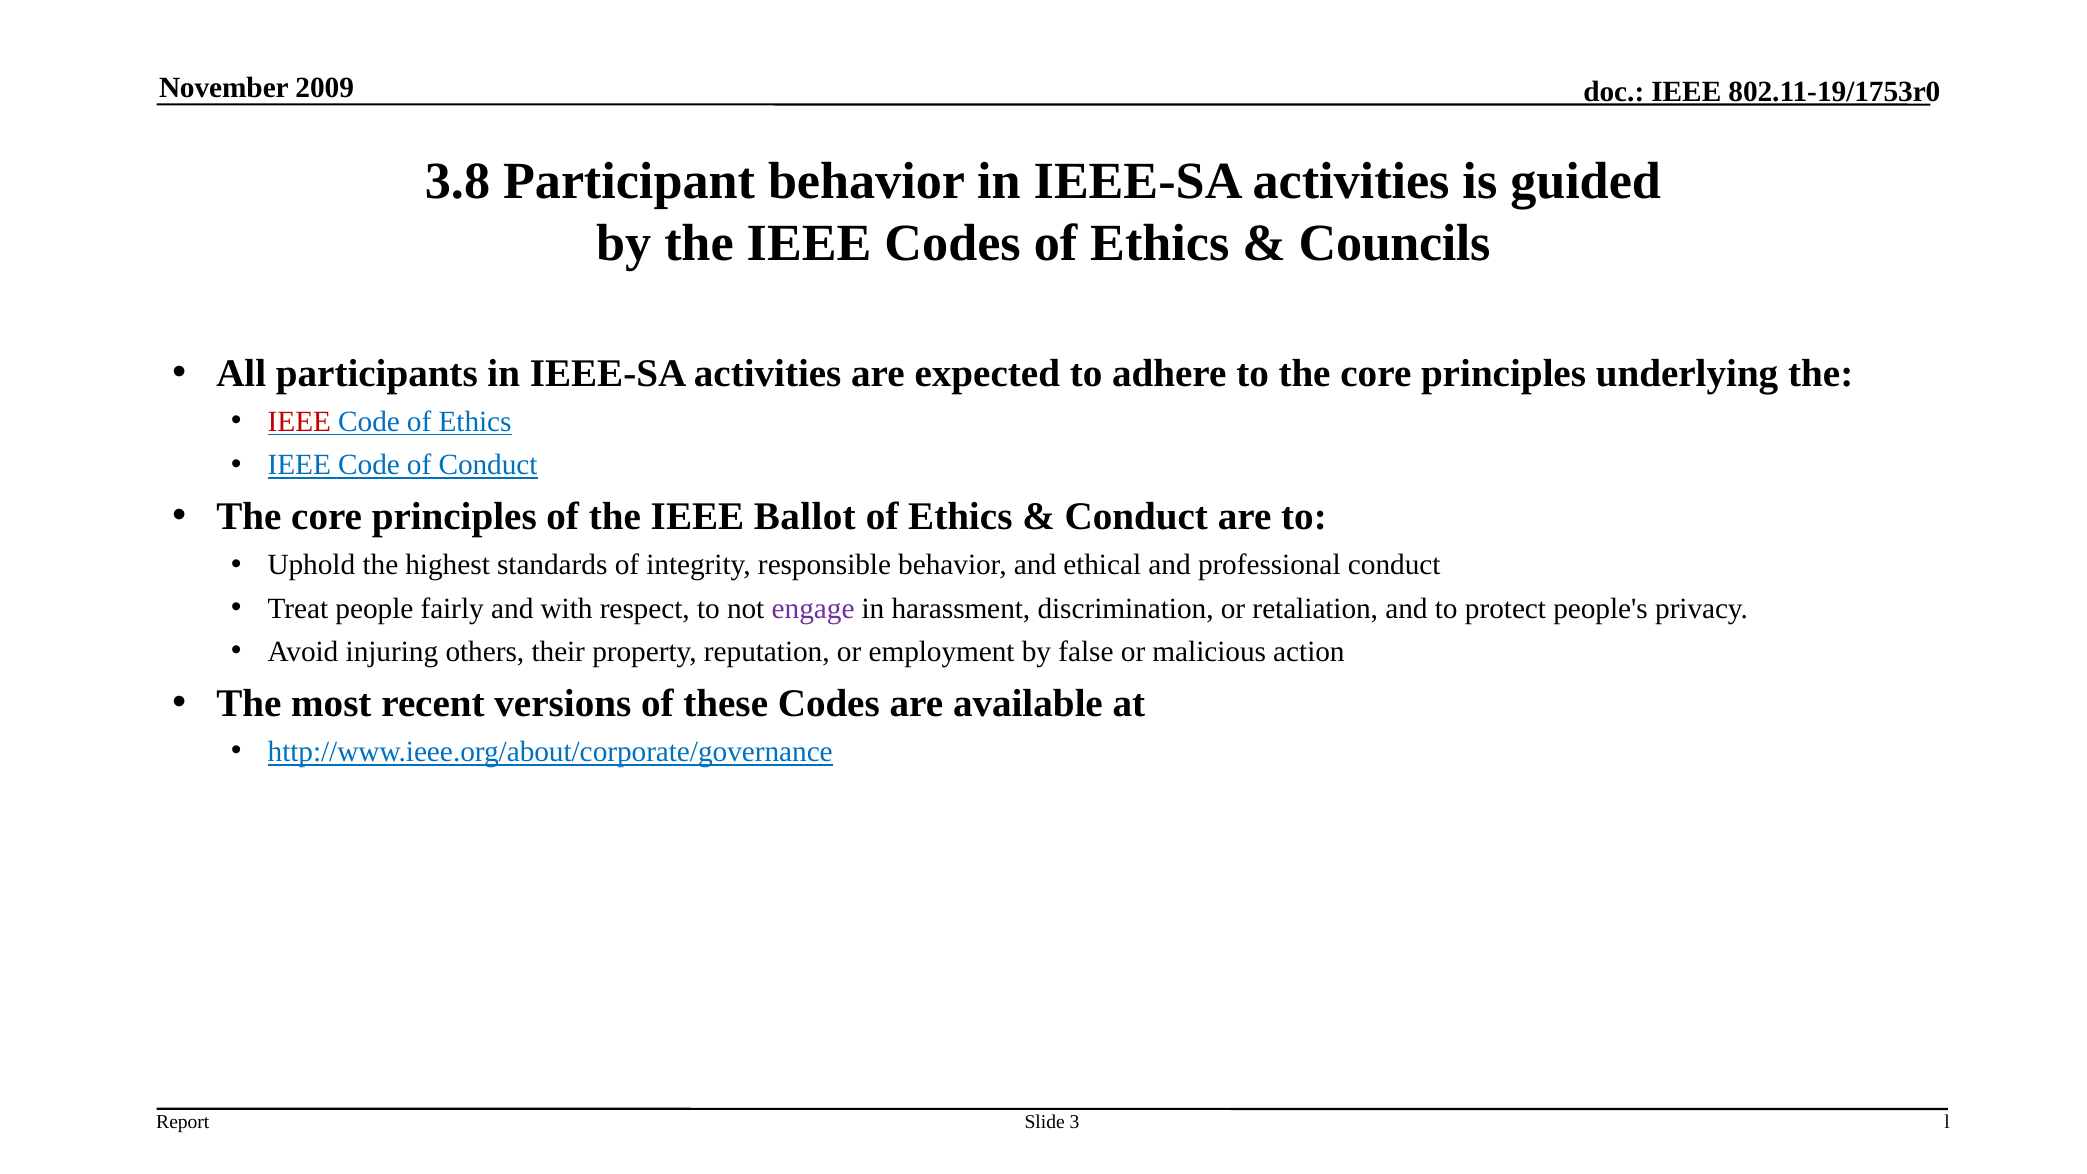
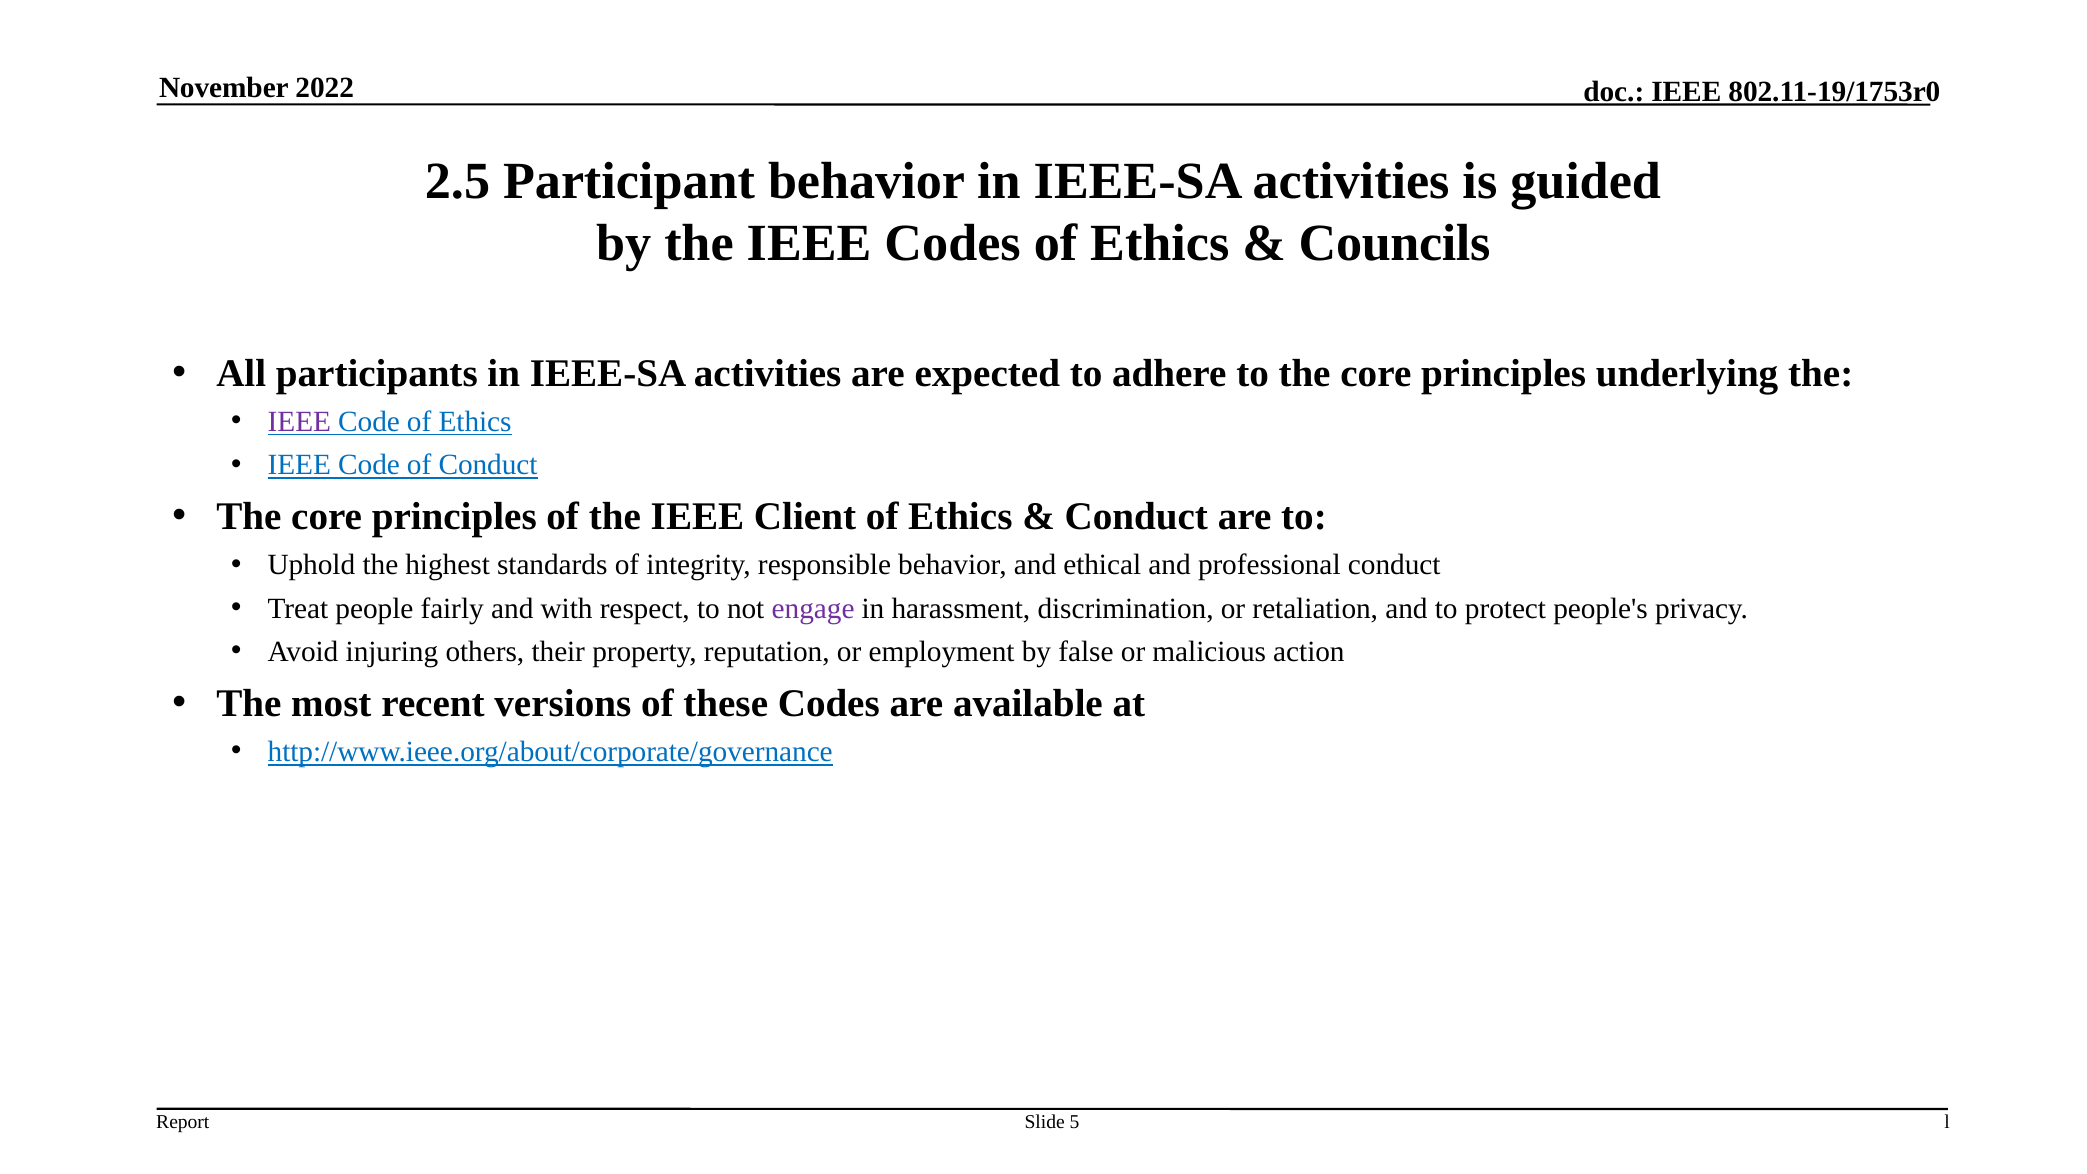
2009: 2009 -> 2022
3.8: 3.8 -> 2.5
IEEE at (299, 422) colour: red -> purple
Ballot: Ballot -> Client
3: 3 -> 5
